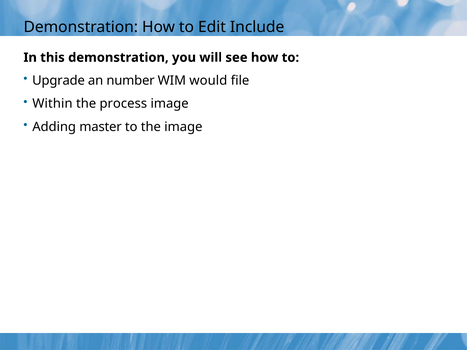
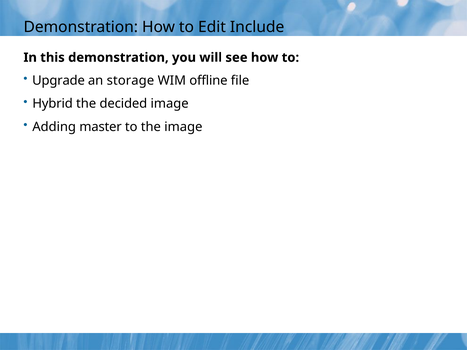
number: number -> storage
would: would -> offline
Within: Within -> Hybrid
process: process -> decided
